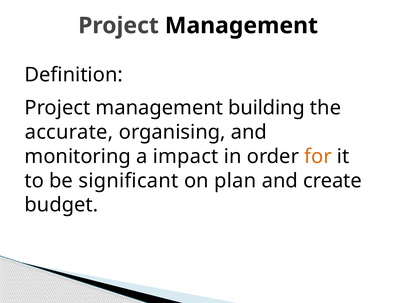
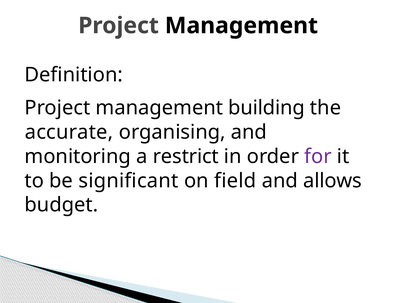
impact: impact -> restrict
for colour: orange -> purple
plan: plan -> field
create: create -> allows
